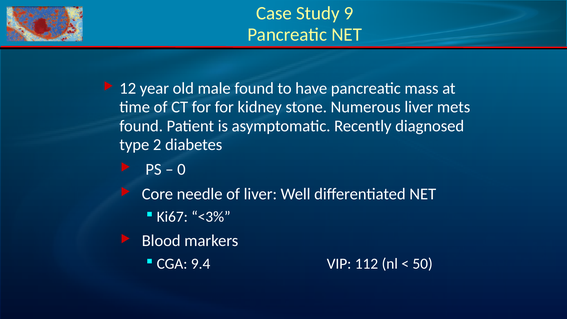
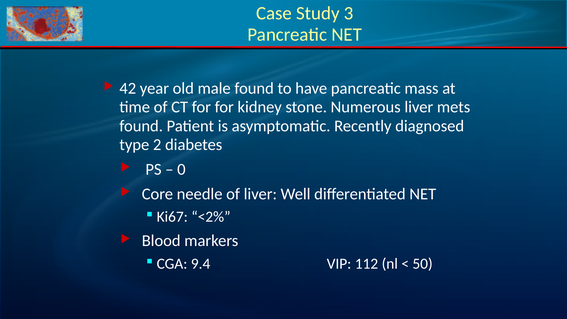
9: 9 -> 3
12: 12 -> 42
<3%: <3% -> <2%
